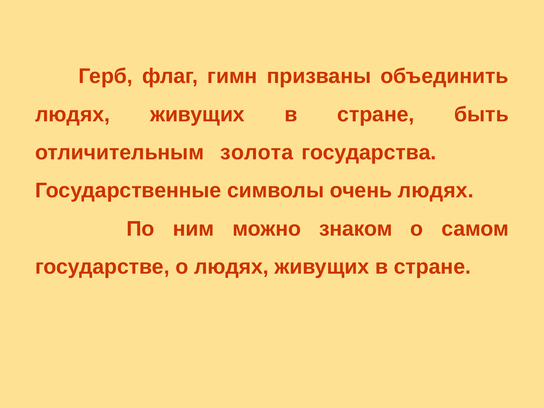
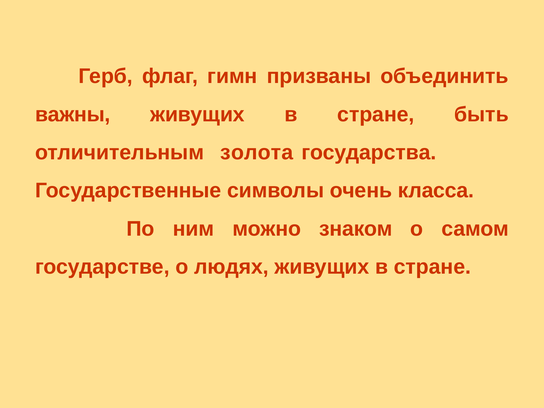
людях at (73, 114): людях -> важны
очень людях: людях -> класса
